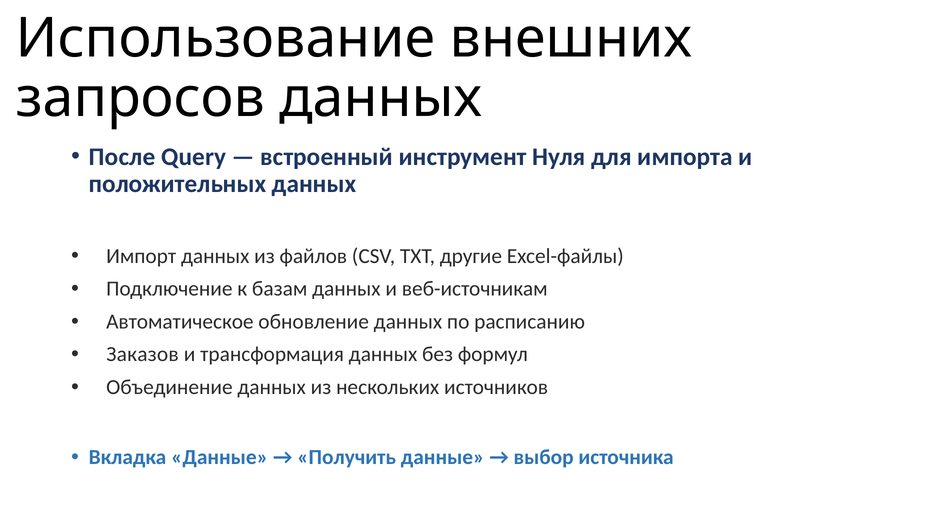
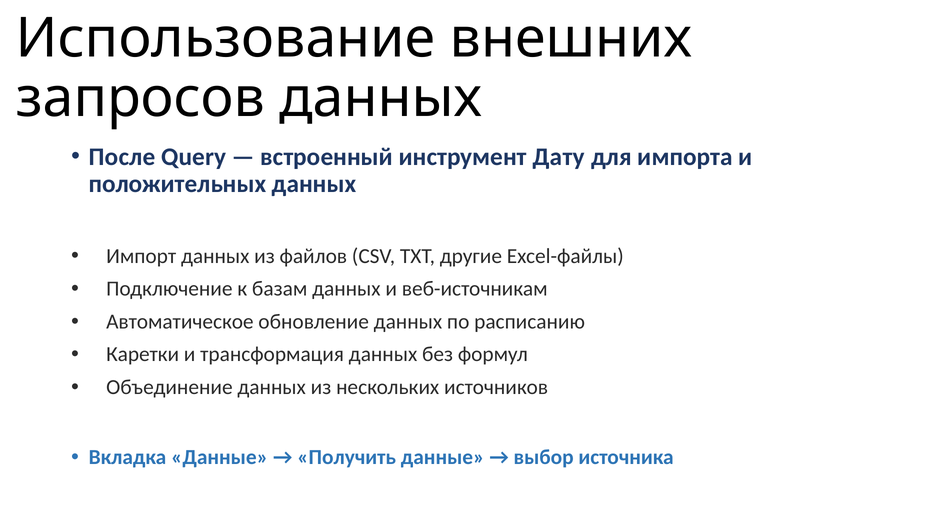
Нуля: Нуля -> Дату
Заказов: Заказов -> Каретки
